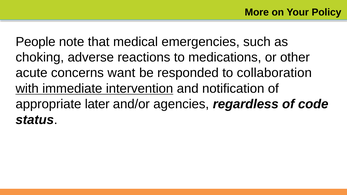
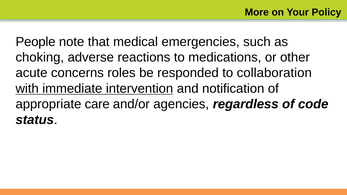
want: want -> roles
later: later -> care
